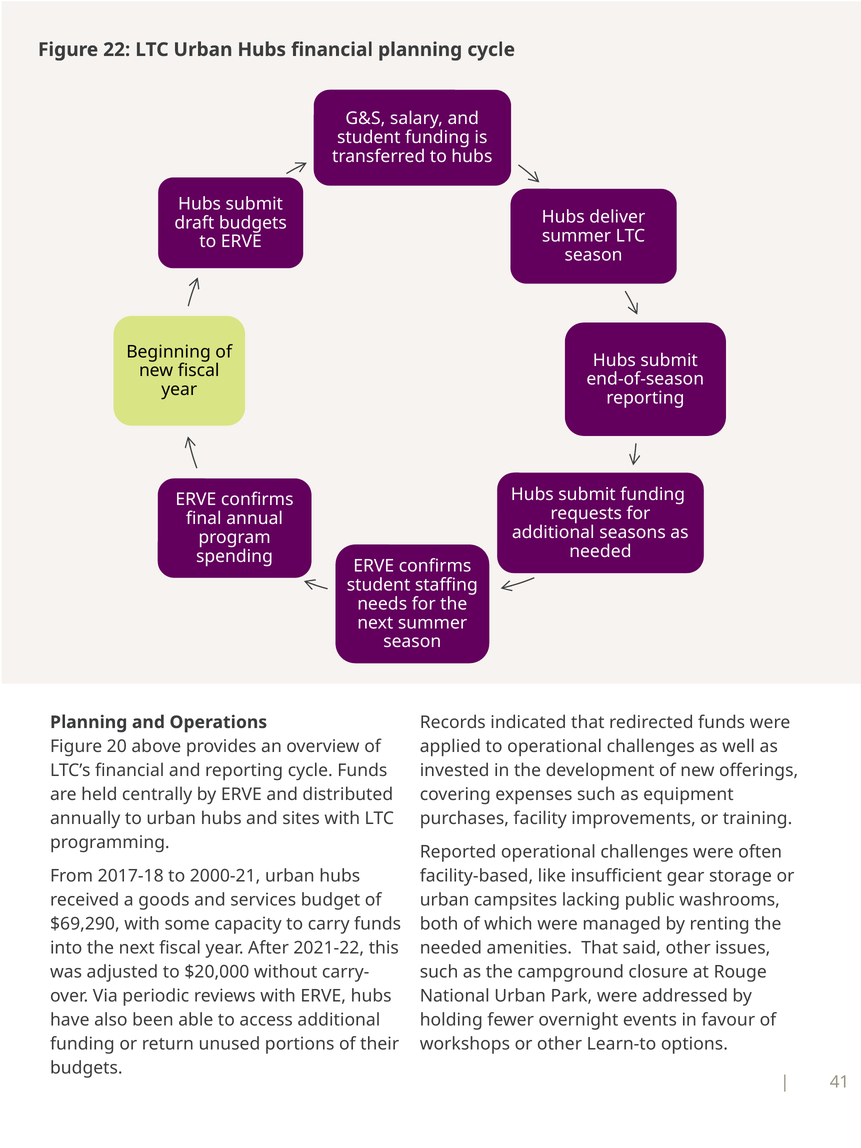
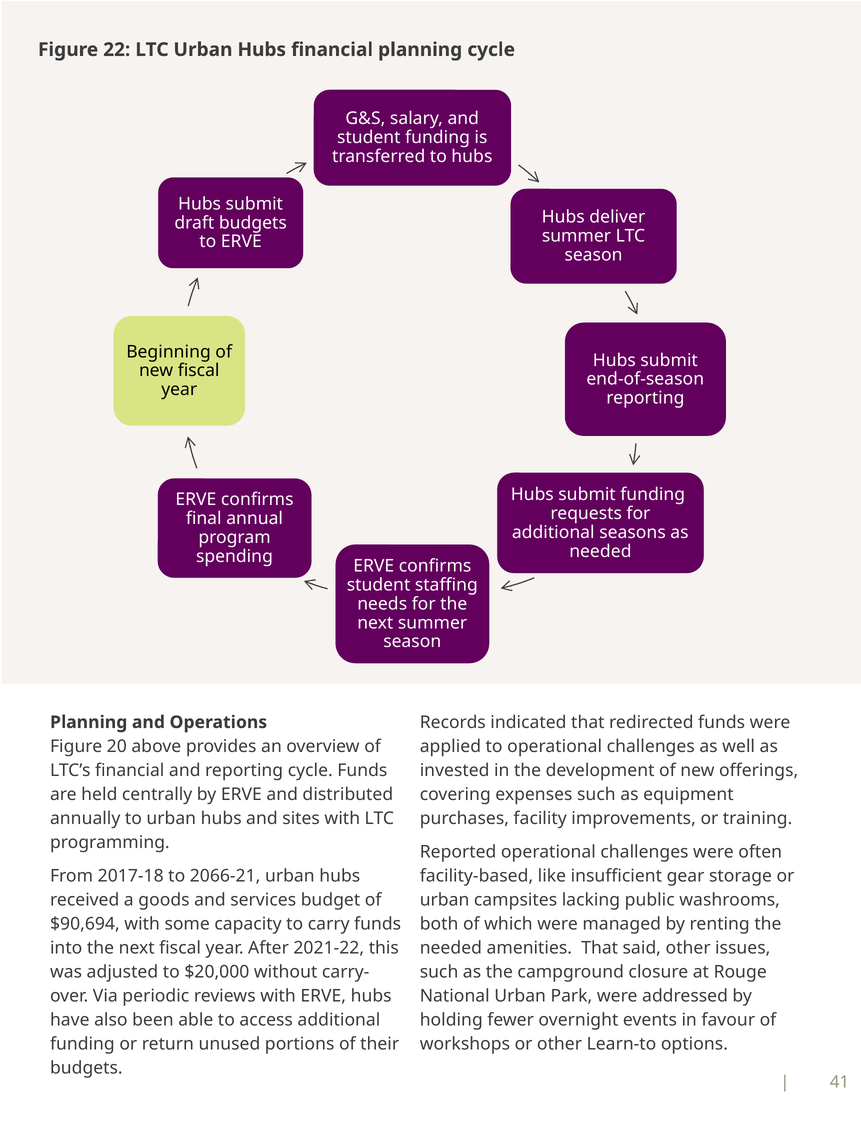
2000-21: 2000-21 -> 2066-21
$69,290: $69,290 -> $90,694
